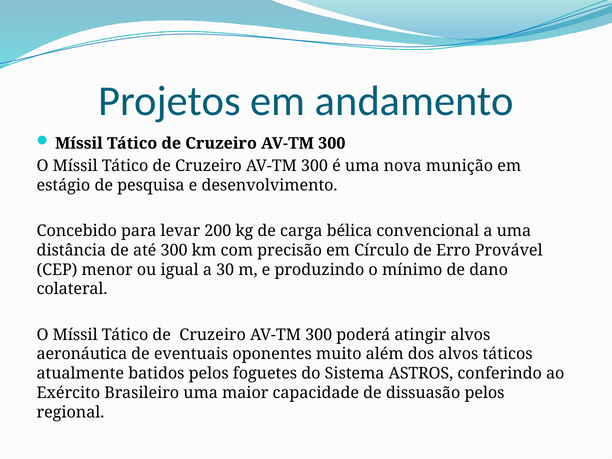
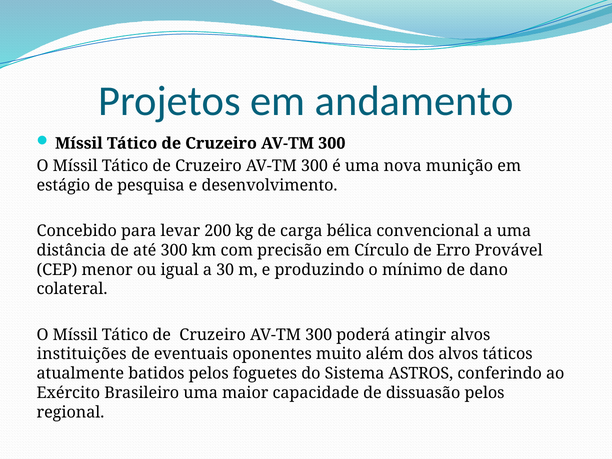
aeronáutica: aeronáutica -> instituições
